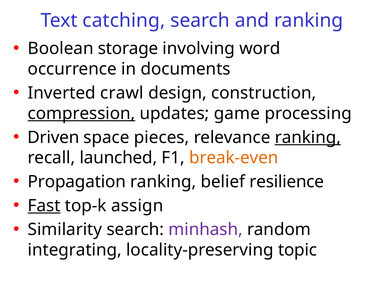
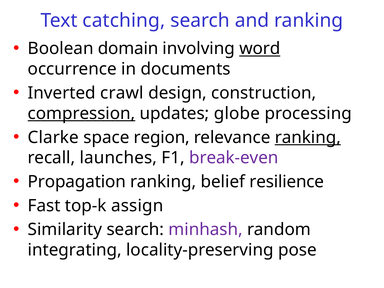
storage: storage -> domain
word underline: none -> present
game: game -> globe
Driven: Driven -> Clarke
pieces: pieces -> region
launched: launched -> launches
break-even colour: orange -> purple
Fast underline: present -> none
topic: topic -> pose
